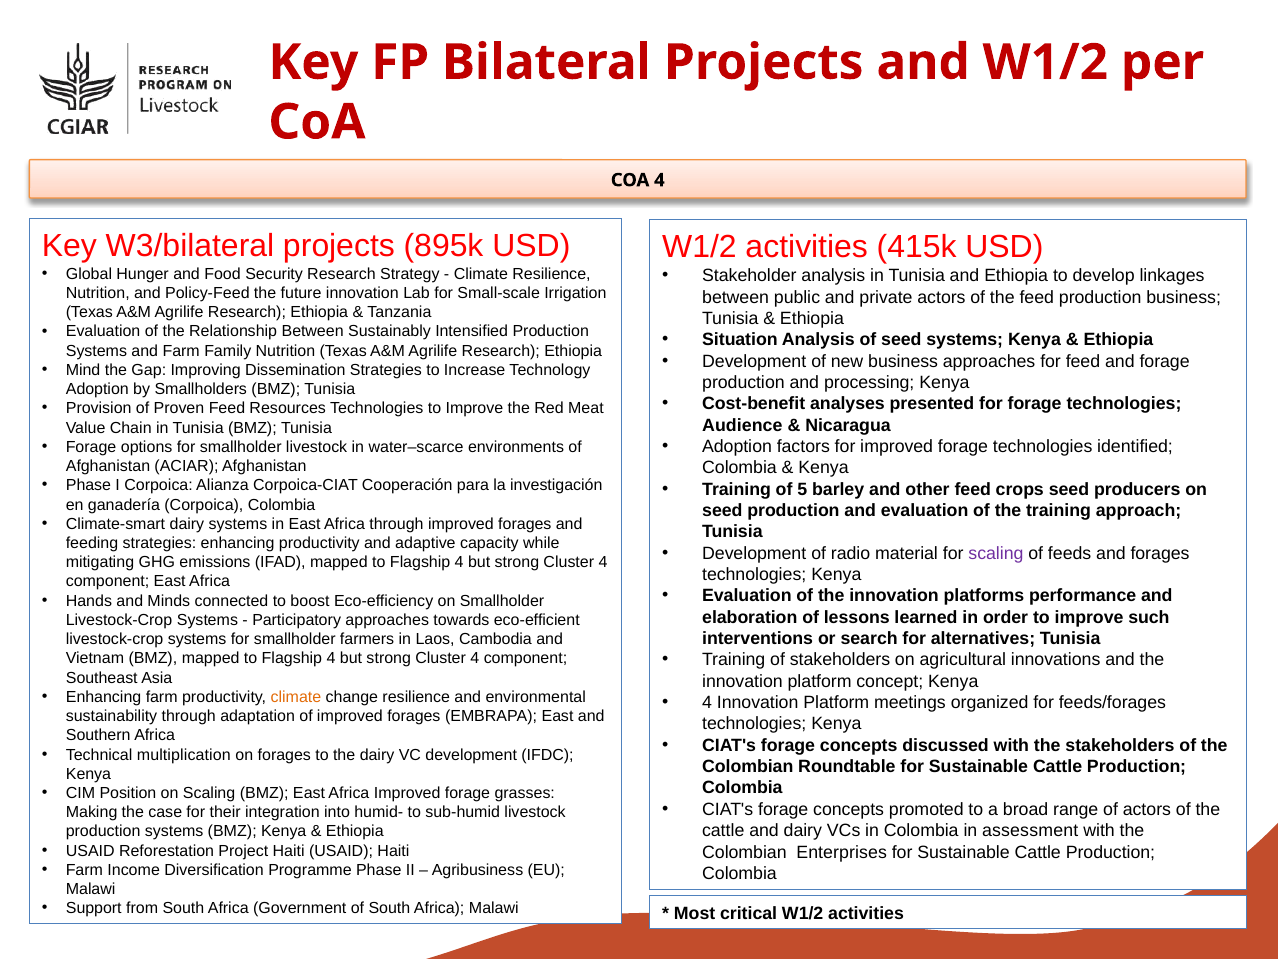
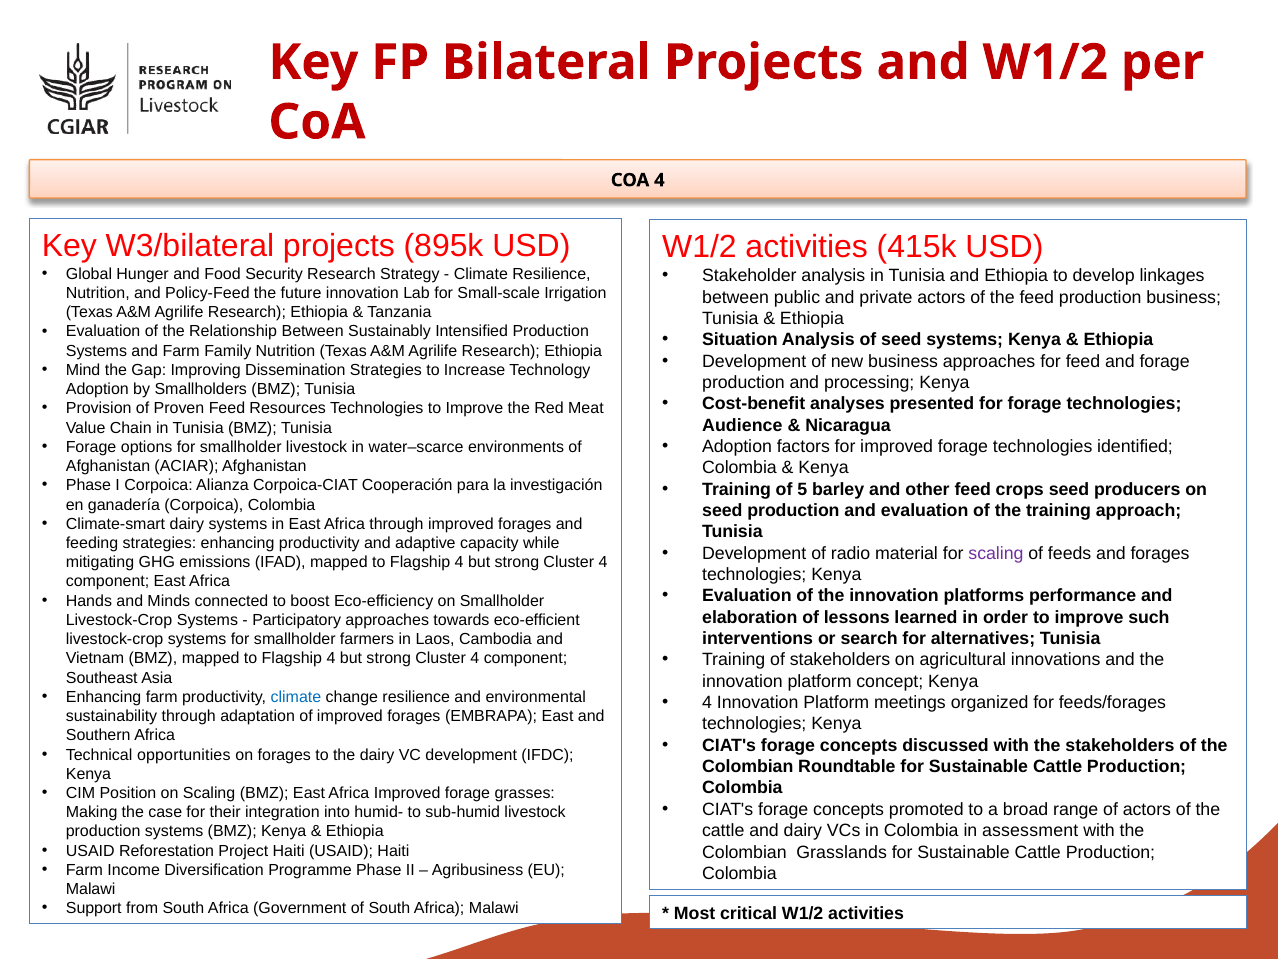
climate at (296, 697) colour: orange -> blue
multiplication: multiplication -> opportunities
Enterprises: Enterprises -> Grasslands
